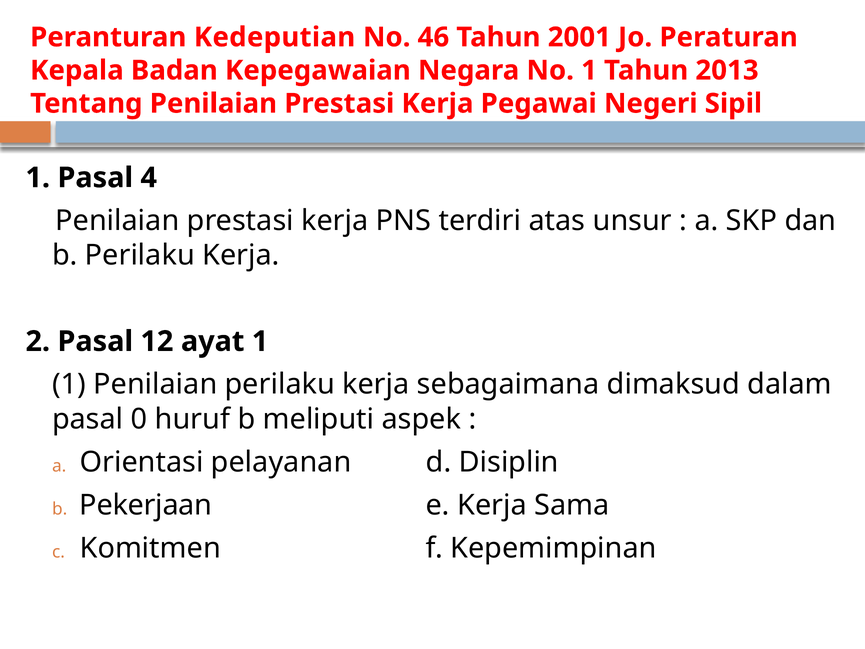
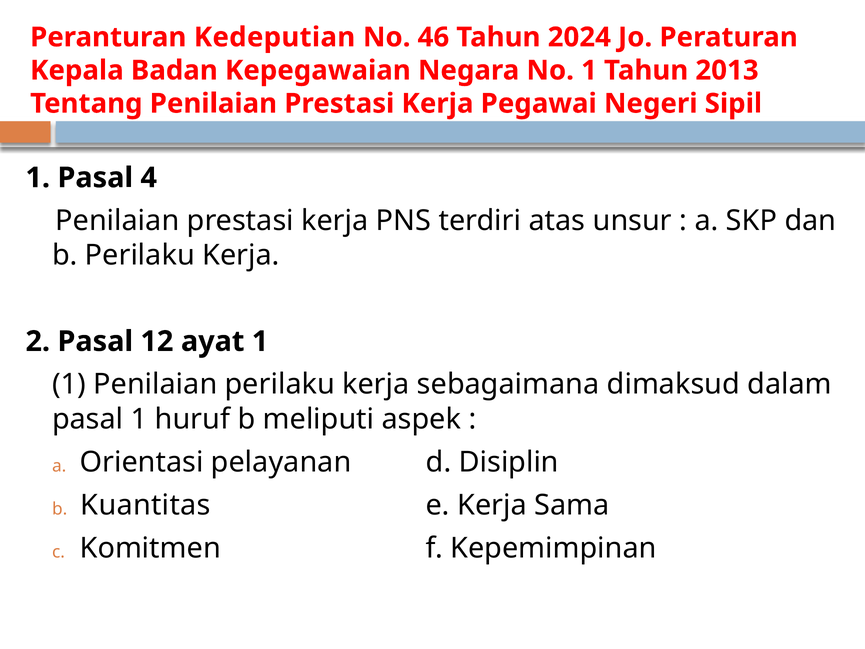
2001: 2001 -> 2024
pasal 0: 0 -> 1
Pekerjaan: Pekerjaan -> Kuantitas
